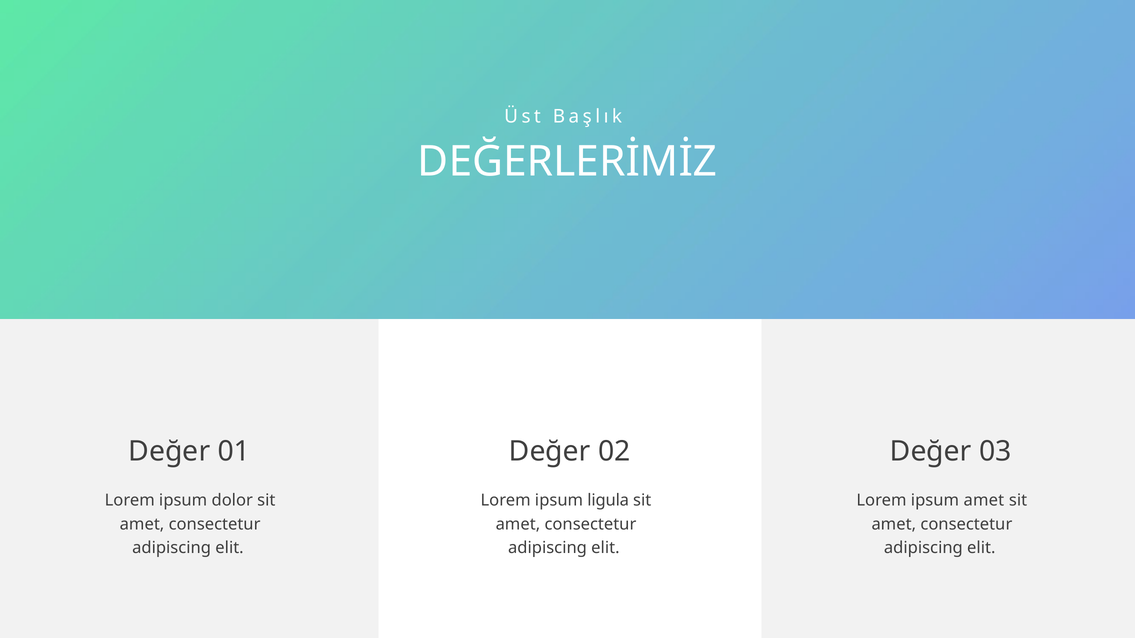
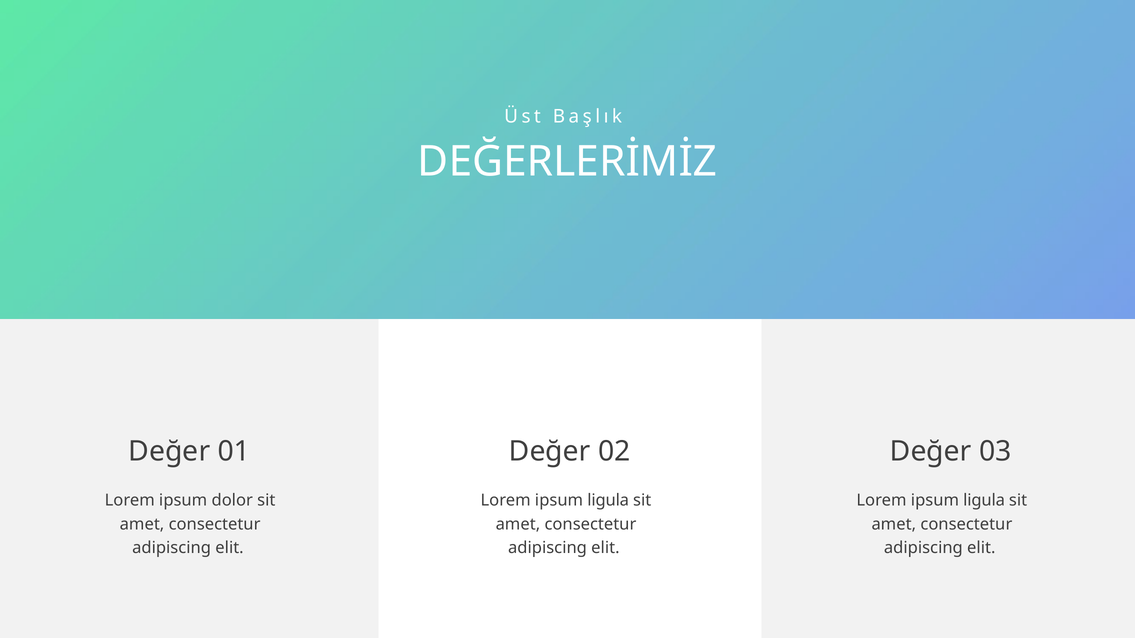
amet at (984, 501): amet -> ligula
